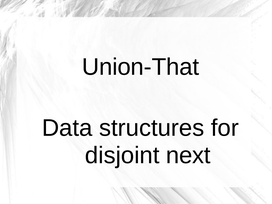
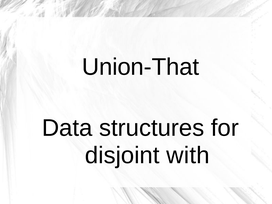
next: next -> with
